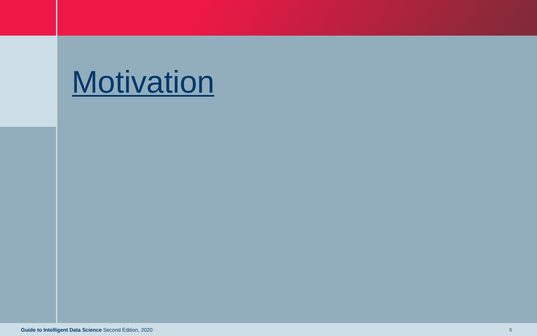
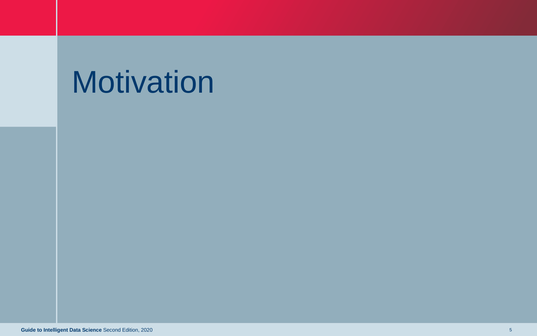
Motivation underline: present -> none
